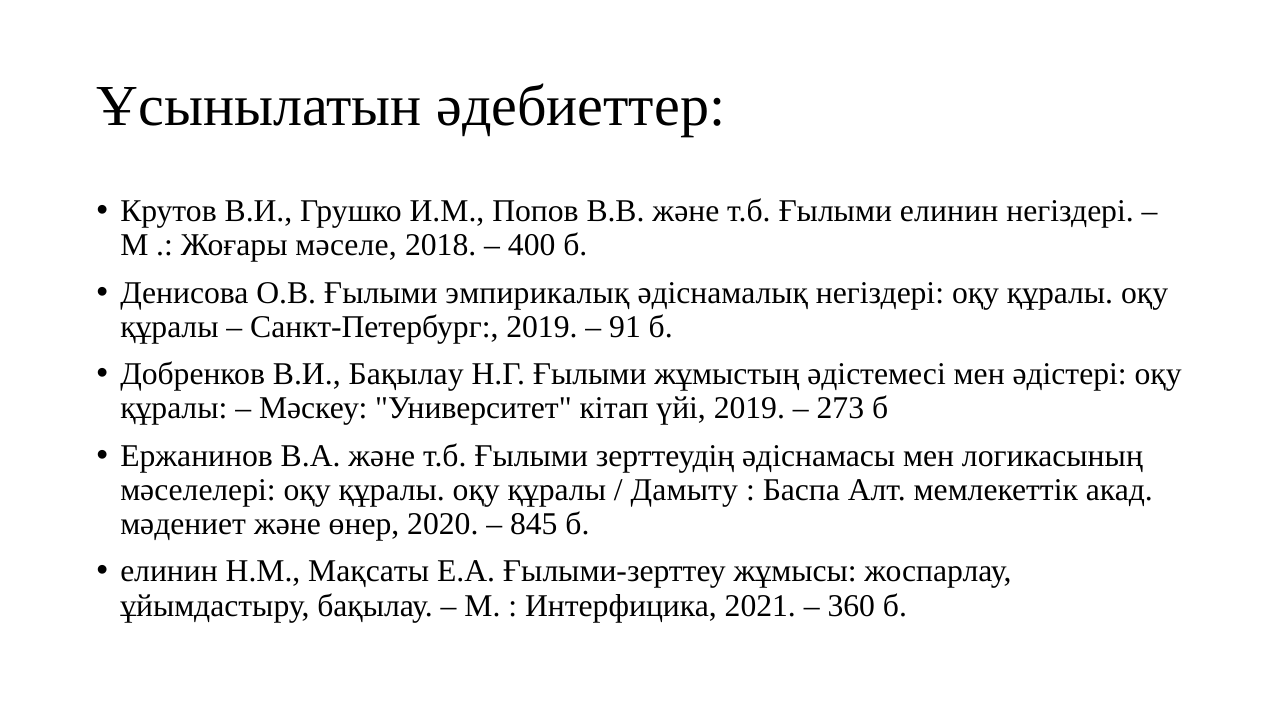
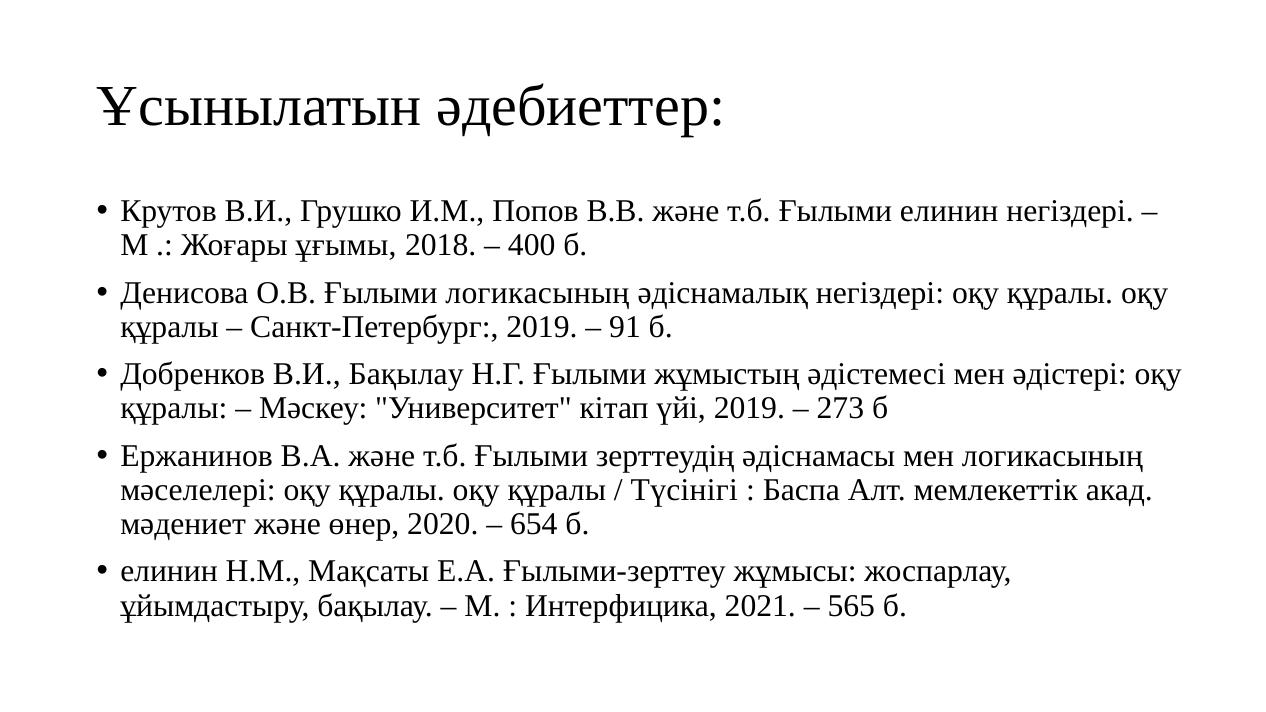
мәселе: мәселе -> ұғымы
Ғылыми эмпирикалық: эмпирикалық -> логикасының
Дамыту: Дамыту -> Түсінігі
845: 845 -> 654
360: 360 -> 565
